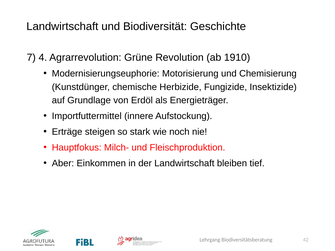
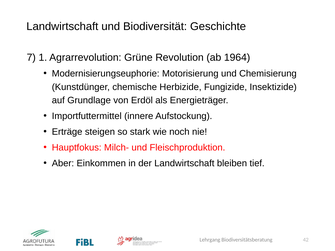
4: 4 -> 1
1910: 1910 -> 1964
